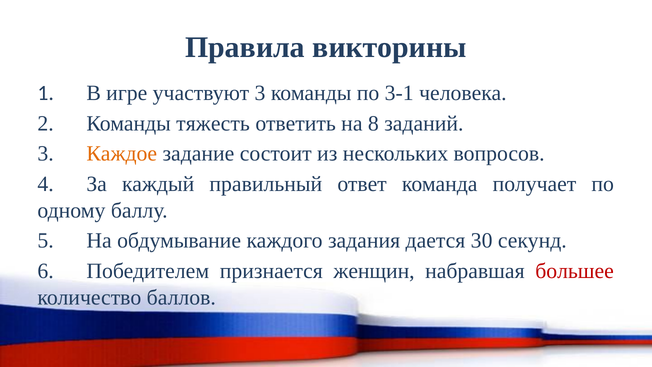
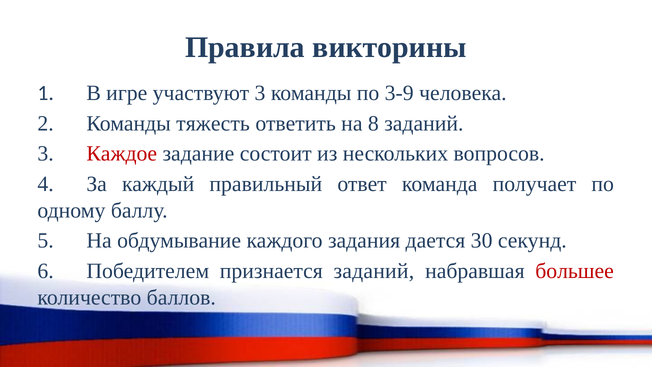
3-1: 3-1 -> 3-9
Каждое colour: orange -> red
признается женщин: женщин -> заданий
